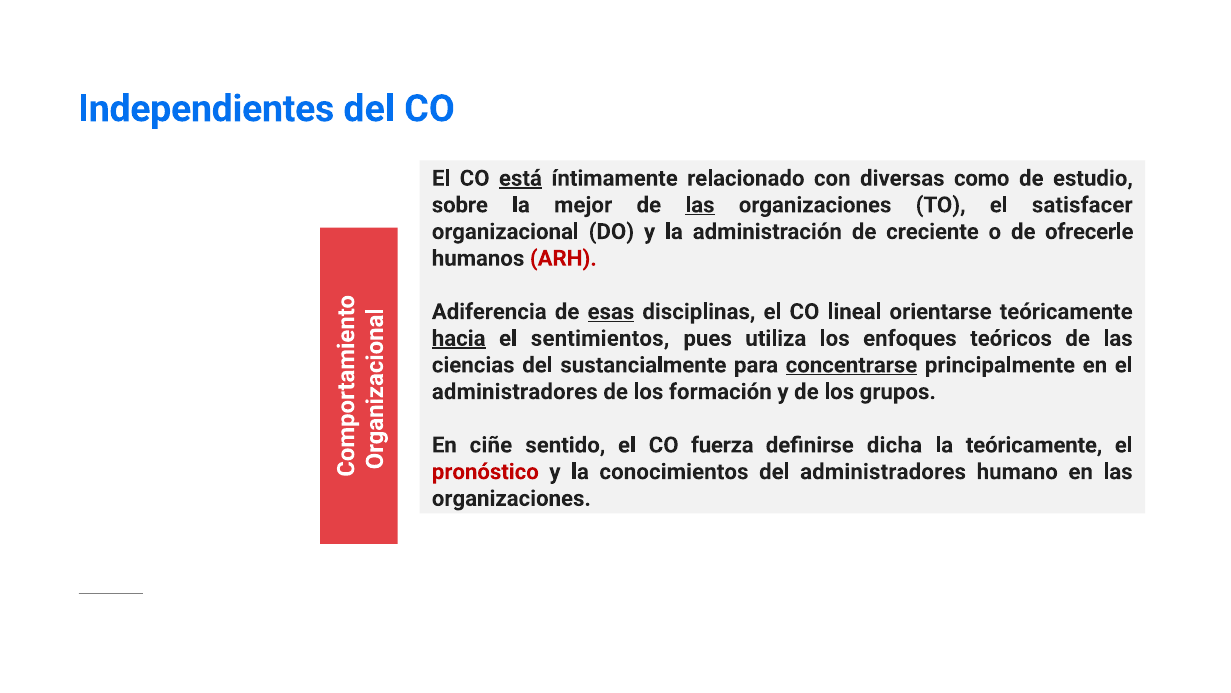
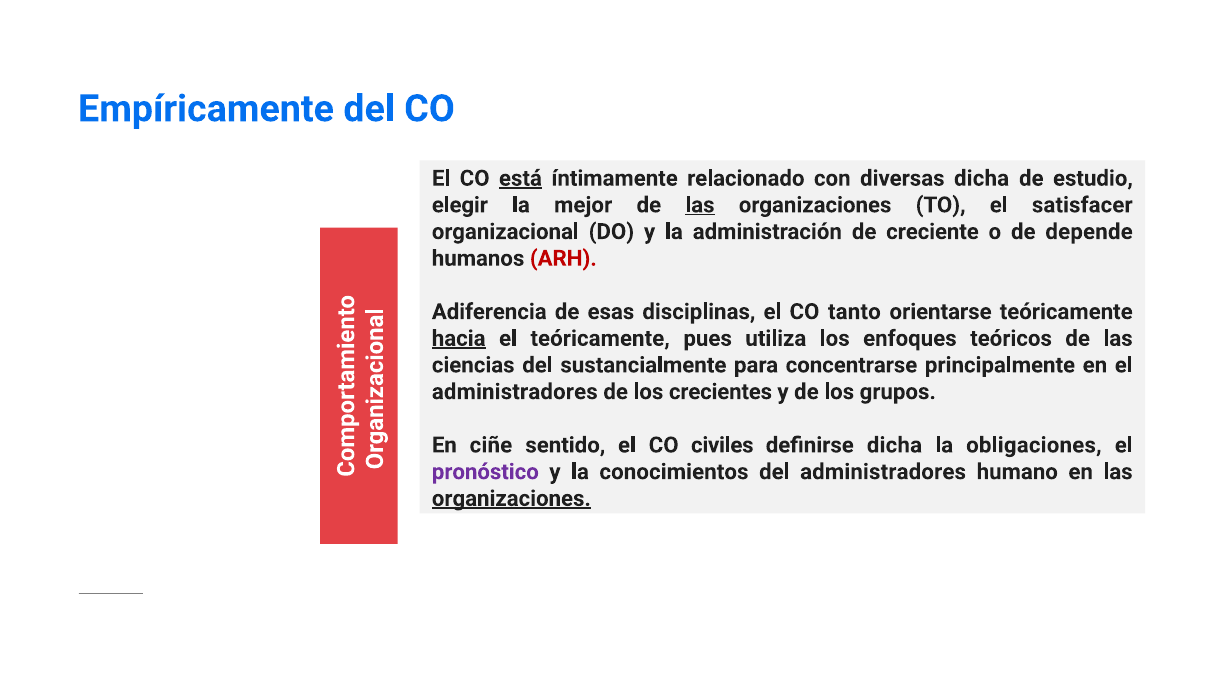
Independientes: Independientes -> Empíricamente
diversas como: como -> dicha
sobre: sobre -> elegir
ofrecerle: ofrecerle -> depende
esas underline: present -> none
lineal: lineal -> tanto
el sentimientos: sentimientos -> teóricamente
concentrarse underline: present -> none
formación: formación -> crecientes
fuerza: fuerza -> civiles
la teóricamente: teóricamente -> obligaciones
pronóstico colour: red -> purple
organizaciones at (511, 498) underline: none -> present
